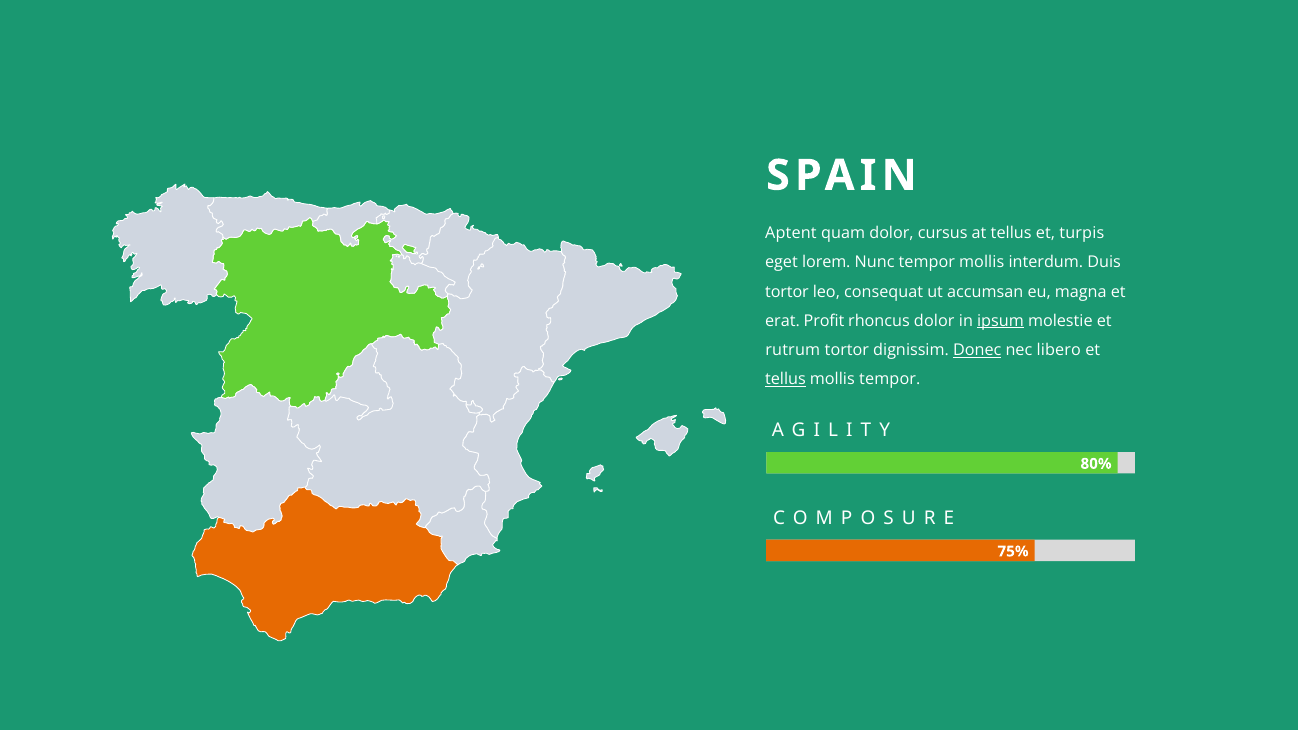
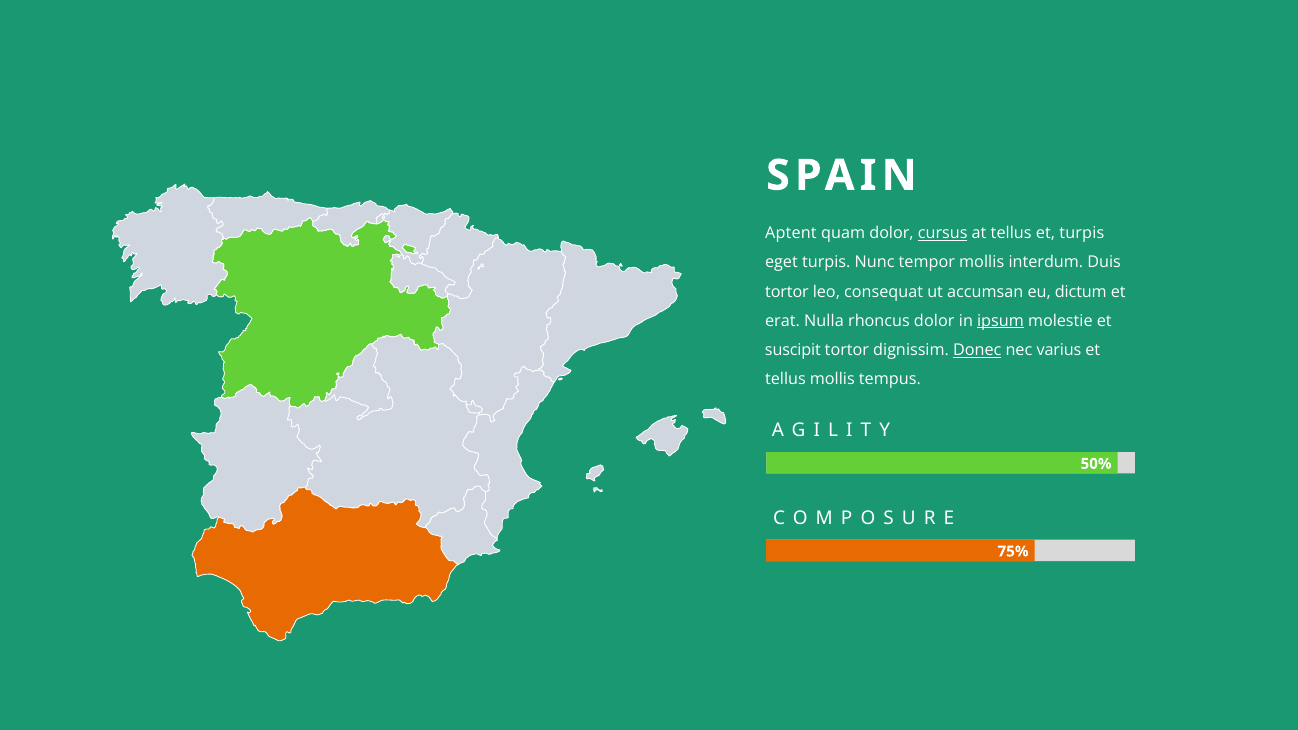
cursus underline: none -> present
eget lorem: lorem -> turpis
magna: magna -> dictum
Profit: Profit -> Nulla
rutrum: rutrum -> suscipit
libero: libero -> varius
tellus at (785, 379) underline: present -> none
mollis tempor: tempor -> tempus
80%: 80% -> 50%
